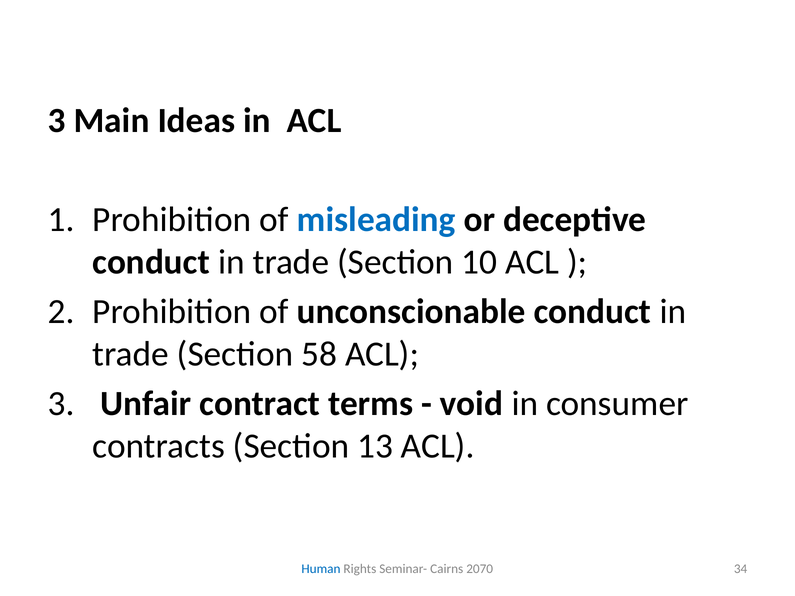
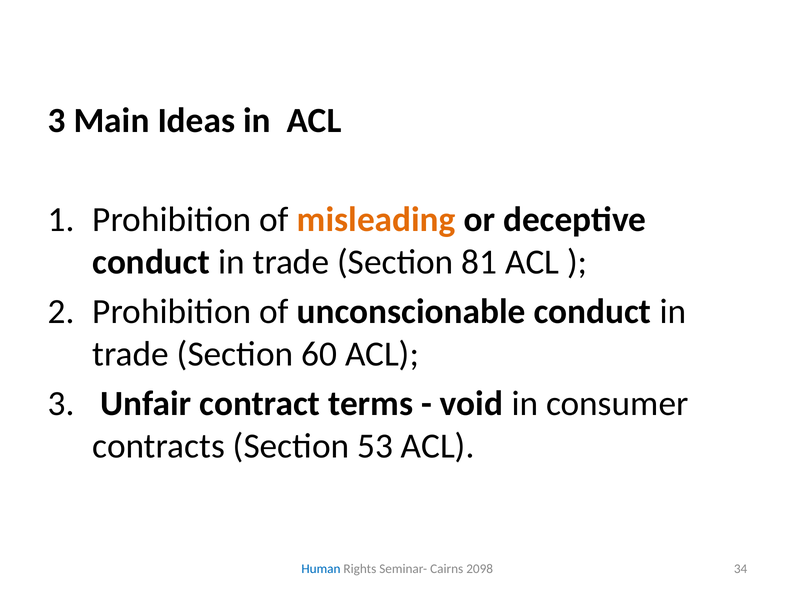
misleading colour: blue -> orange
10: 10 -> 81
58: 58 -> 60
13: 13 -> 53
2070: 2070 -> 2098
